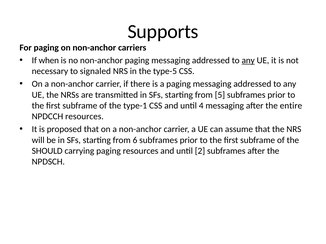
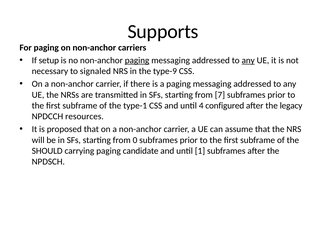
when: when -> setup
paging at (137, 61) underline: none -> present
type-5: type-5 -> type-9
5: 5 -> 7
4 messaging: messaging -> configured
entire: entire -> legacy
6: 6 -> 0
paging resources: resources -> candidate
2: 2 -> 1
